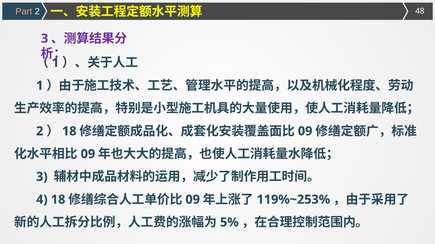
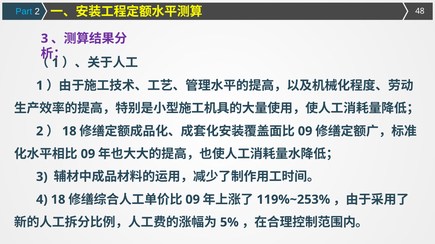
Part colour: pink -> light blue
